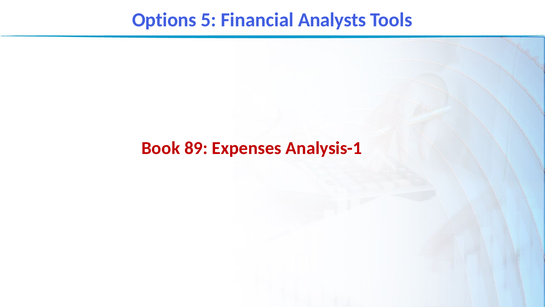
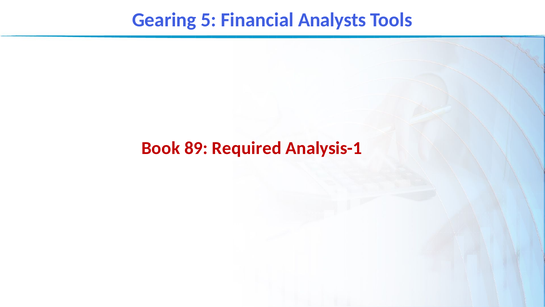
Options: Options -> Gearing
Expenses: Expenses -> Required
